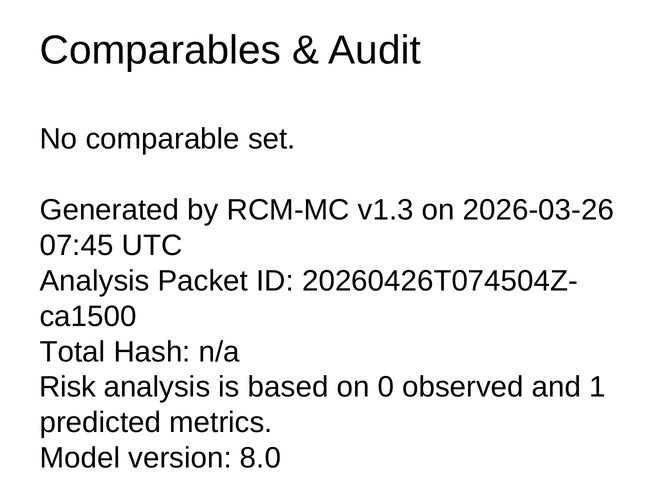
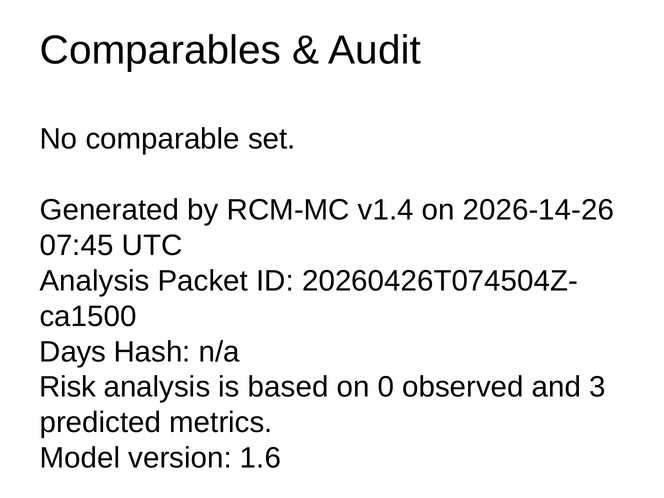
v1.3: v1.3 -> v1.4
2026-03-26: 2026-03-26 -> 2026-14-26
Total: Total -> Days
1: 1 -> 3
8.0: 8.0 -> 1.6
